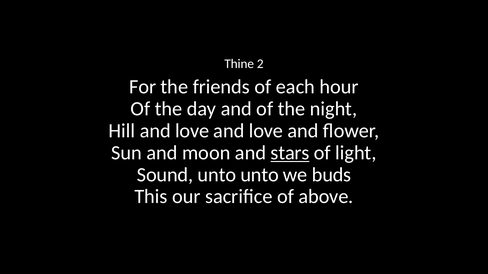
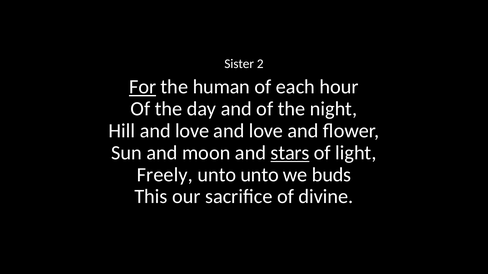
Thine: Thine -> Sister
For underline: none -> present
friends: friends -> human
Sound: Sound -> Freely
above: above -> divine
